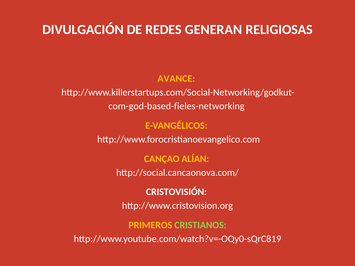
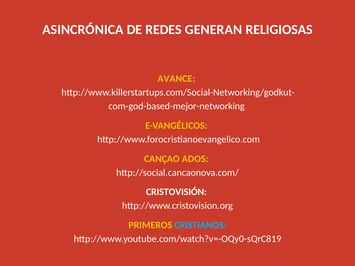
DIVULGACIÓN: DIVULGACIÓN -> ASINCRÓNICA
com-god-based-fieles-networking: com-god-based-fieles-networking -> com-god-based-mejor-networking
ALÍAN: ALÍAN -> ADOS
CRISTIANOS colour: light green -> light blue
